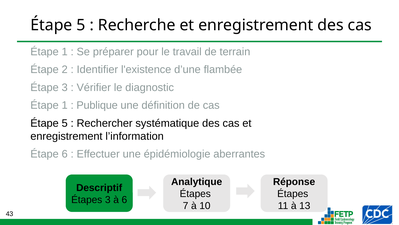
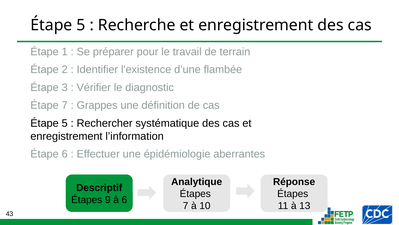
1 at (65, 105): 1 -> 7
Publique: Publique -> Grappes
Étapes 3: 3 -> 9
